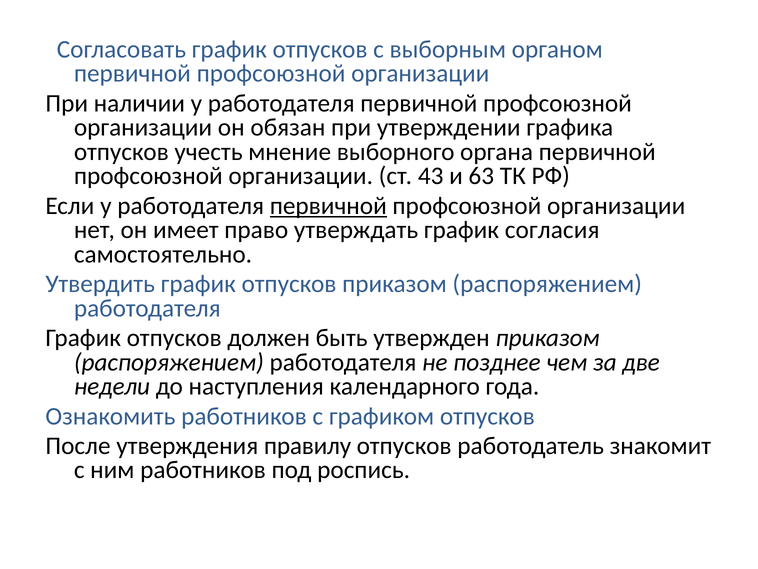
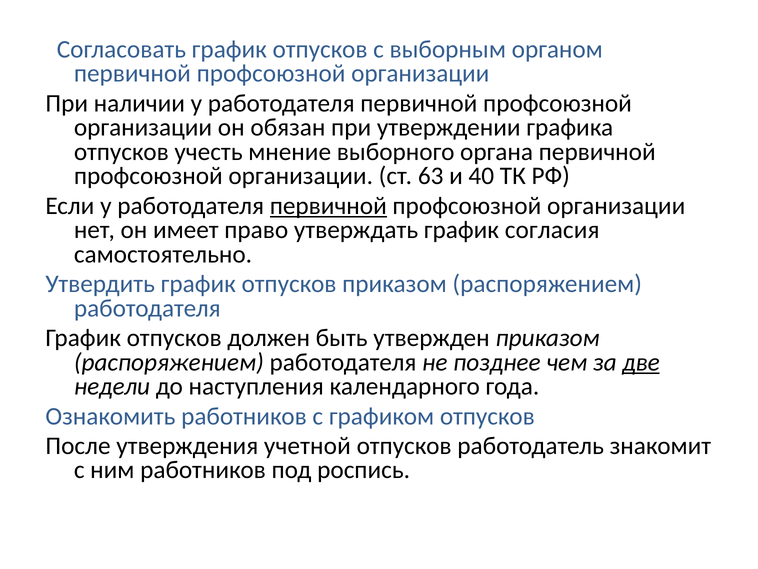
43: 43 -> 63
63: 63 -> 40
две underline: none -> present
правилу: правилу -> учетной
